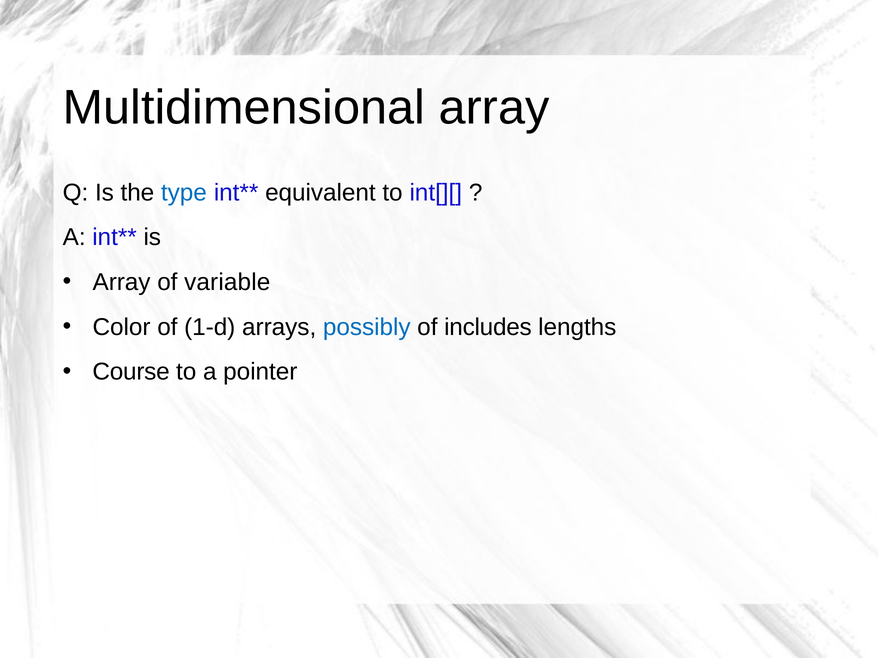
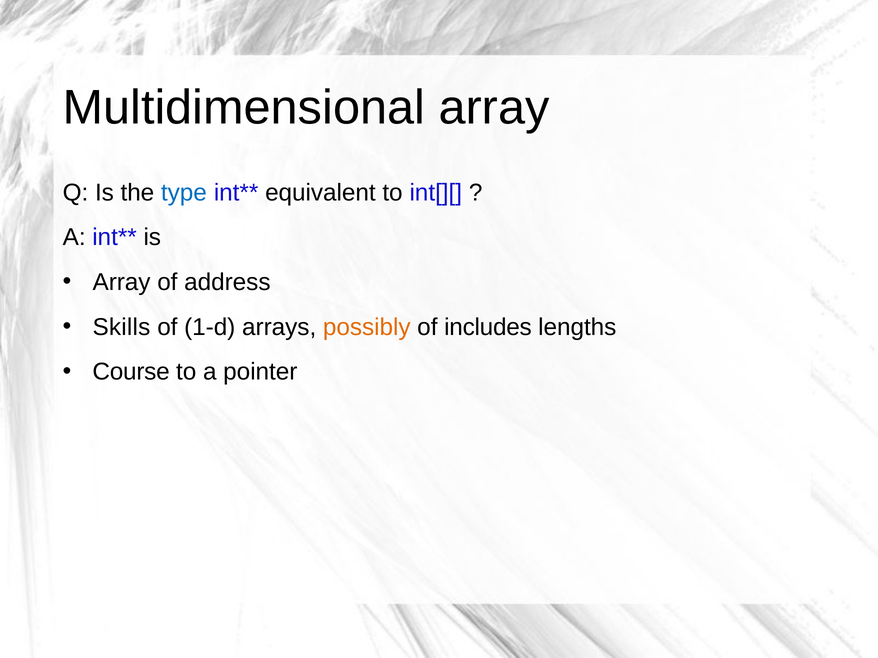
variable: variable -> address
Color: Color -> Skills
possibly colour: blue -> orange
